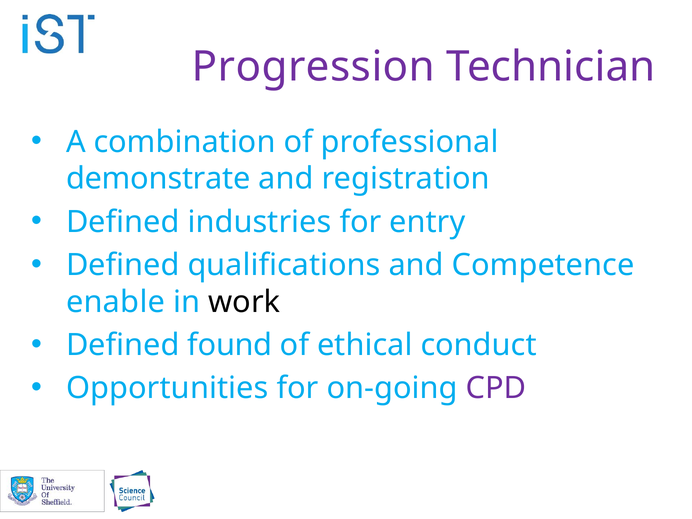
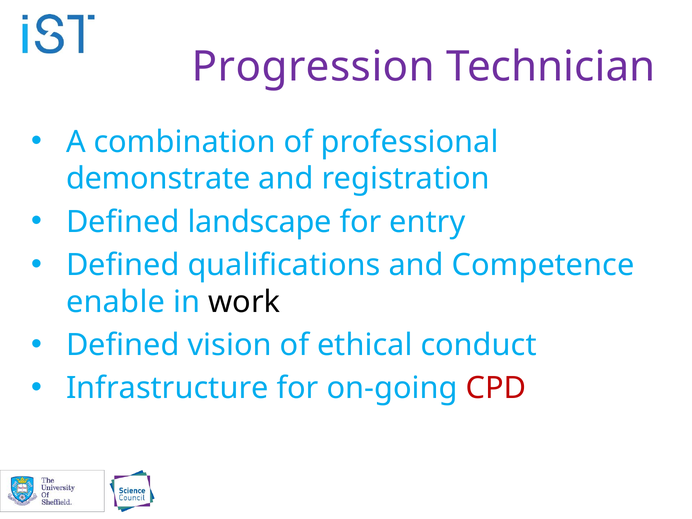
industries: industries -> landscape
found: found -> vision
Opportunities: Opportunities -> Infrastructure
CPD colour: purple -> red
